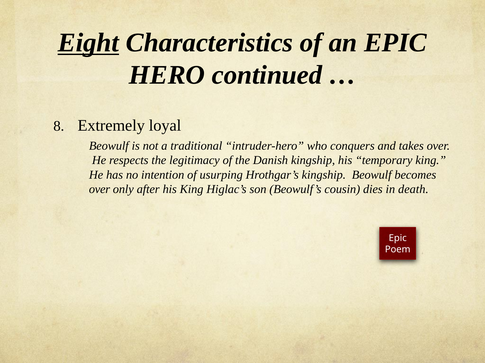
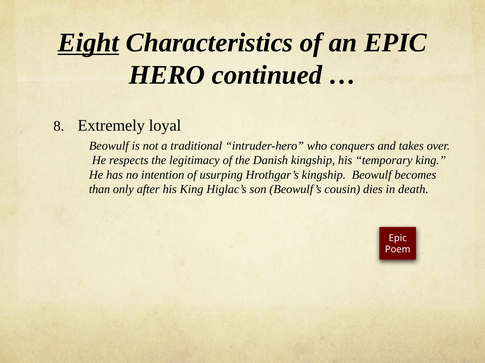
over at (100, 190): over -> than
